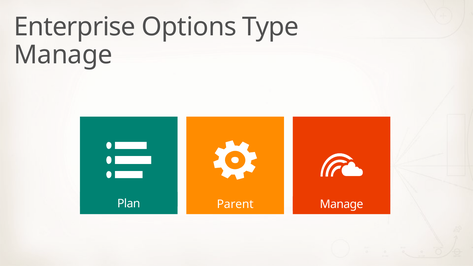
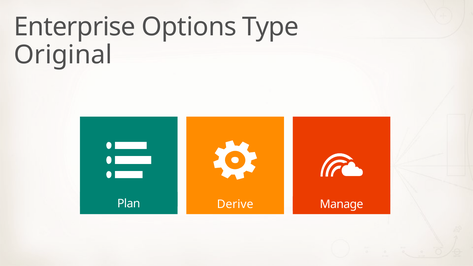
Manage at (63, 55): Manage -> Original
Parent: Parent -> Derive
